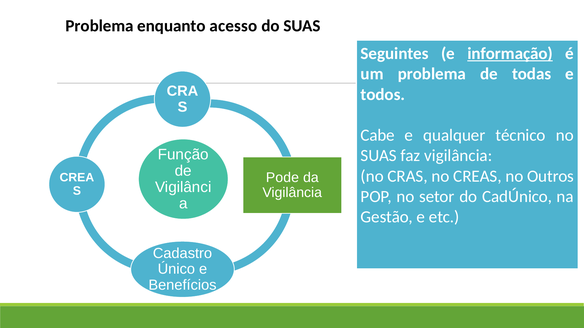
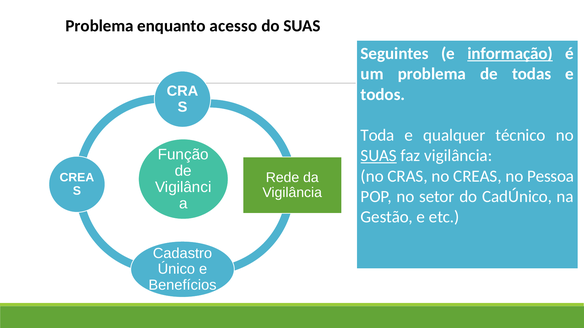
Cabe: Cabe -> Toda
SUAS at (379, 156) underline: none -> present
Outros: Outros -> Pessoa
Pode: Pode -> Rede
